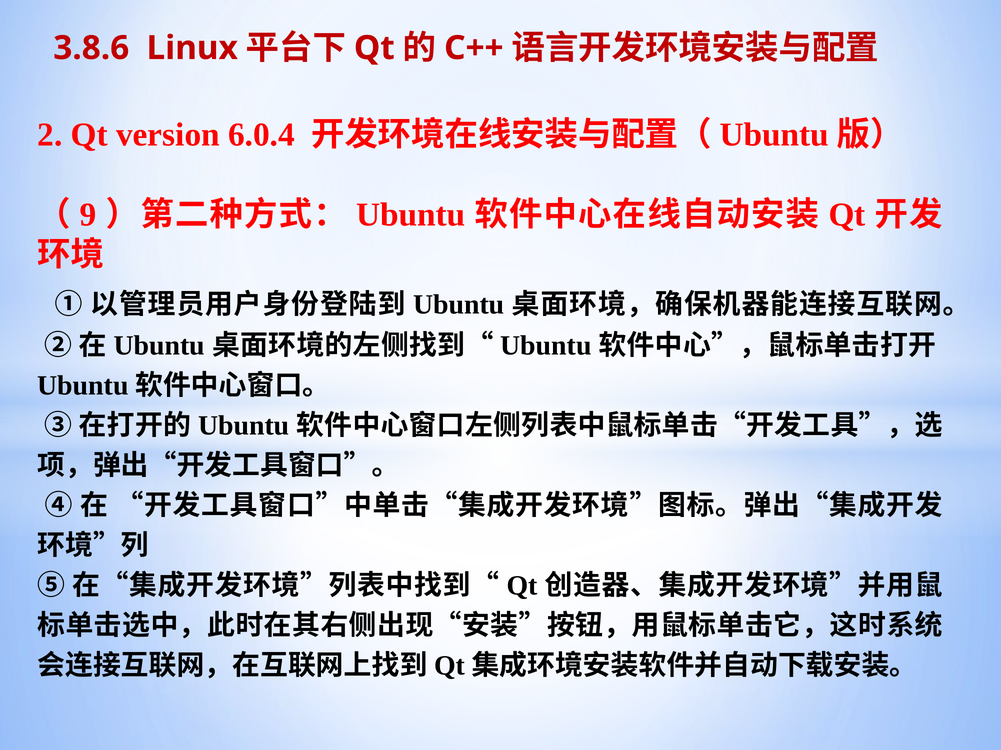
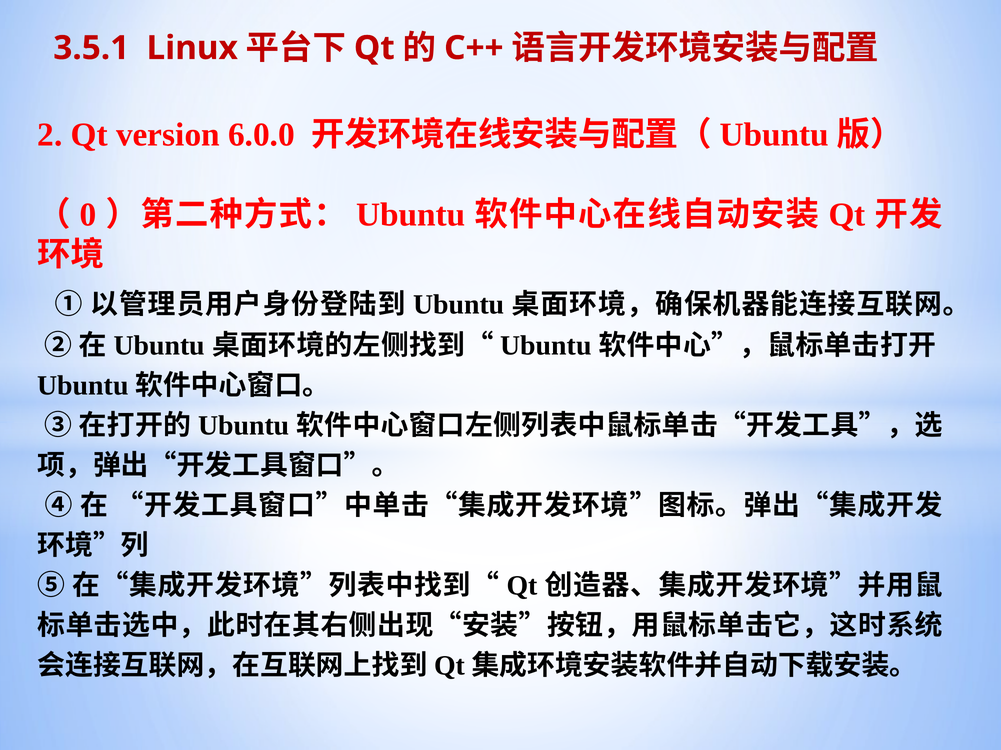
3.8.6: 3.8.6 -> 3.5.1
6.0.4: 6.0.4 -> 6.0.0
9: 9 -> 0
